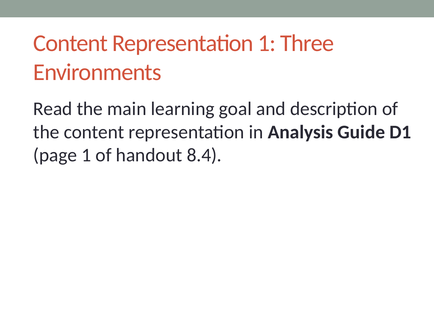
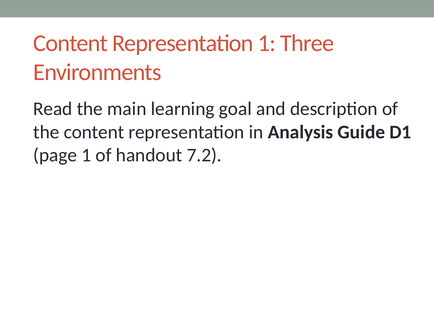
8.4: 8.4 -> 7.2
